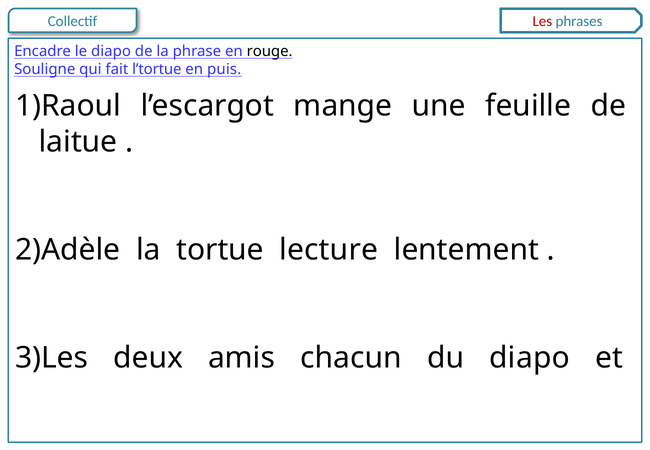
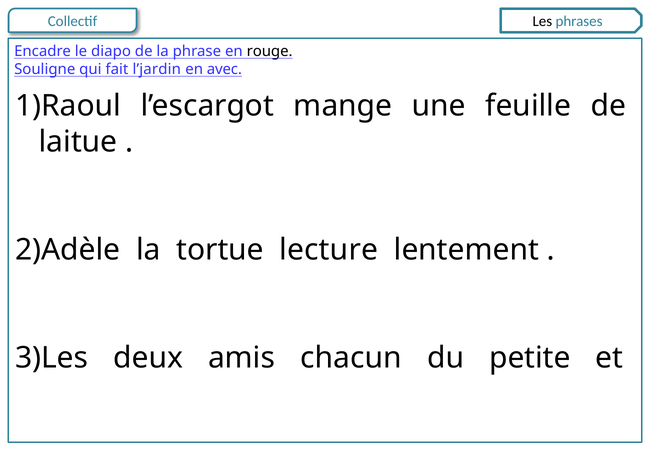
Les colour: red -> black
l’tortue: l’tortue -> l’jardin
puis: puis -> avec
du diapo: diapo -> petite
